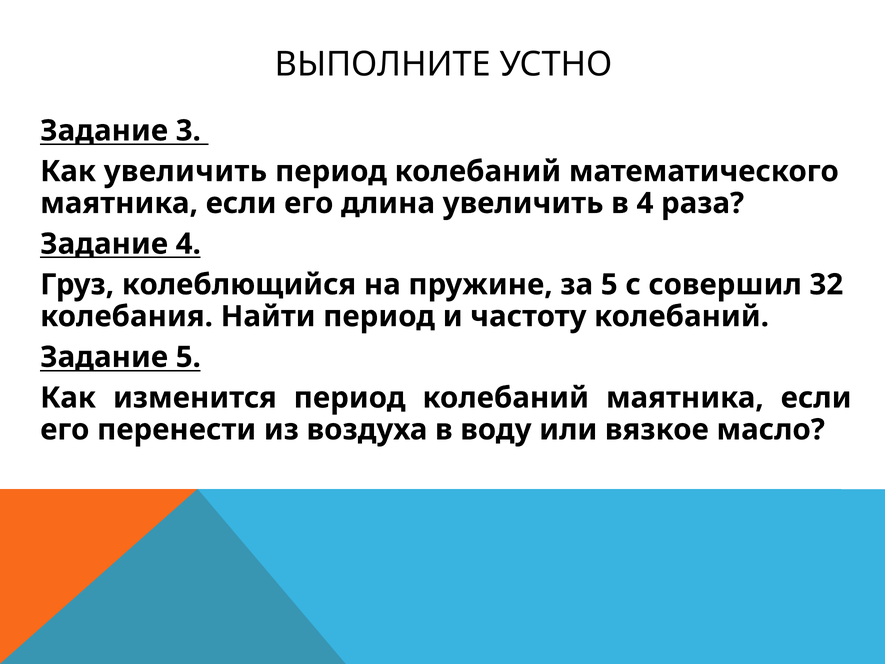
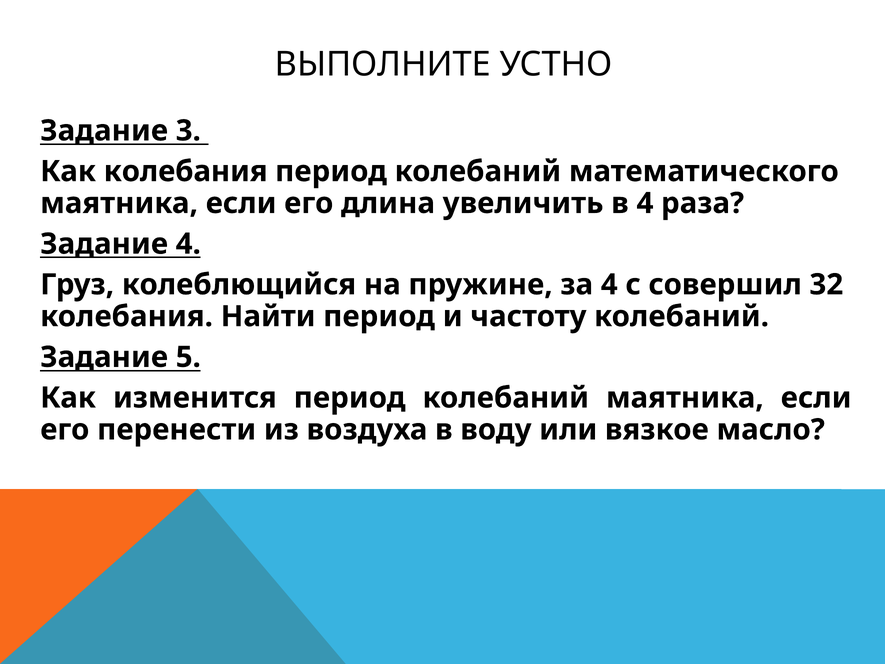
Как увеличить: увеличить -> колебания
за 5: 5 -> 4
